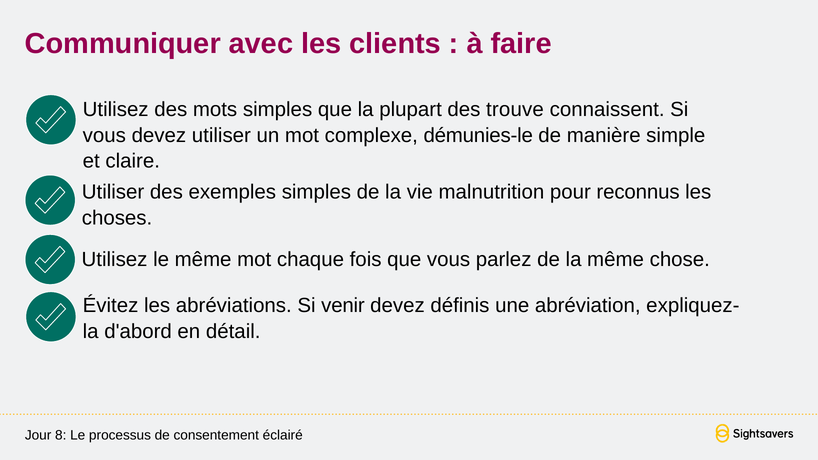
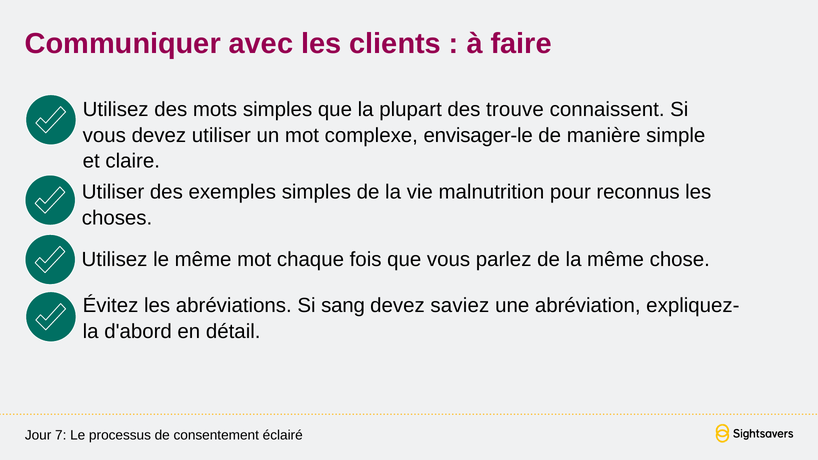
démunies-le: démunies-le -> envisager-le
venir: venir -> sang
définis: définis -> saviez
8: 8 -> 7
